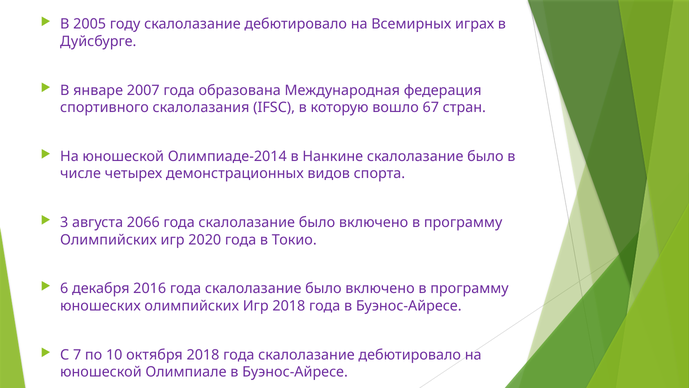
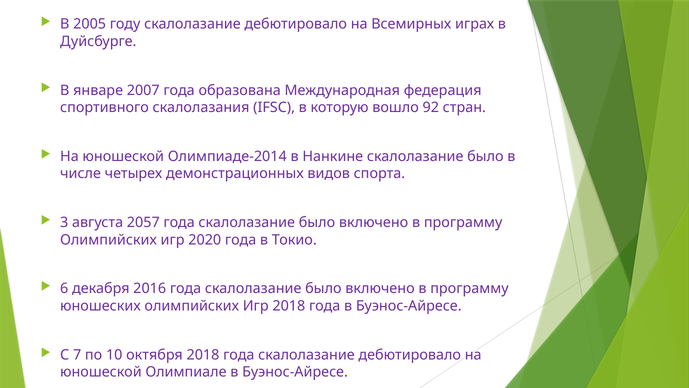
67: 67 -> 92
2066: 2066 -> 2057
